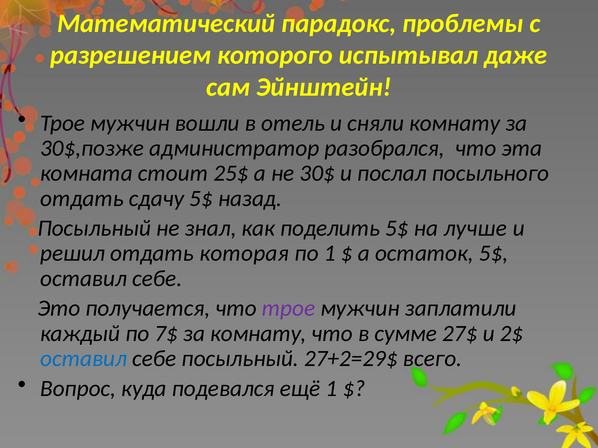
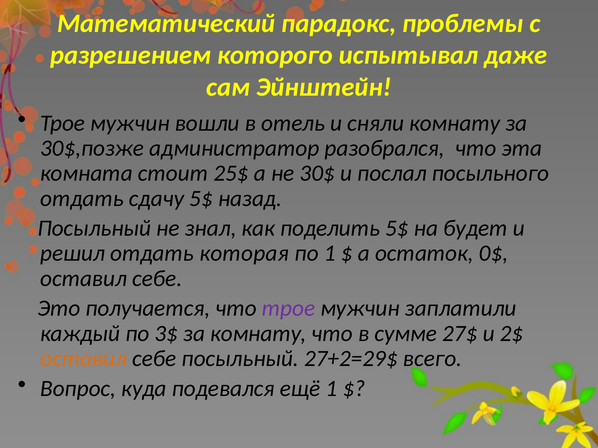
лучше: лучше -> будет
остаток 5$: 5$ -> 0$
7$: 7$ -> 3$
оставил at (84, 359) colour: blue -> orange
